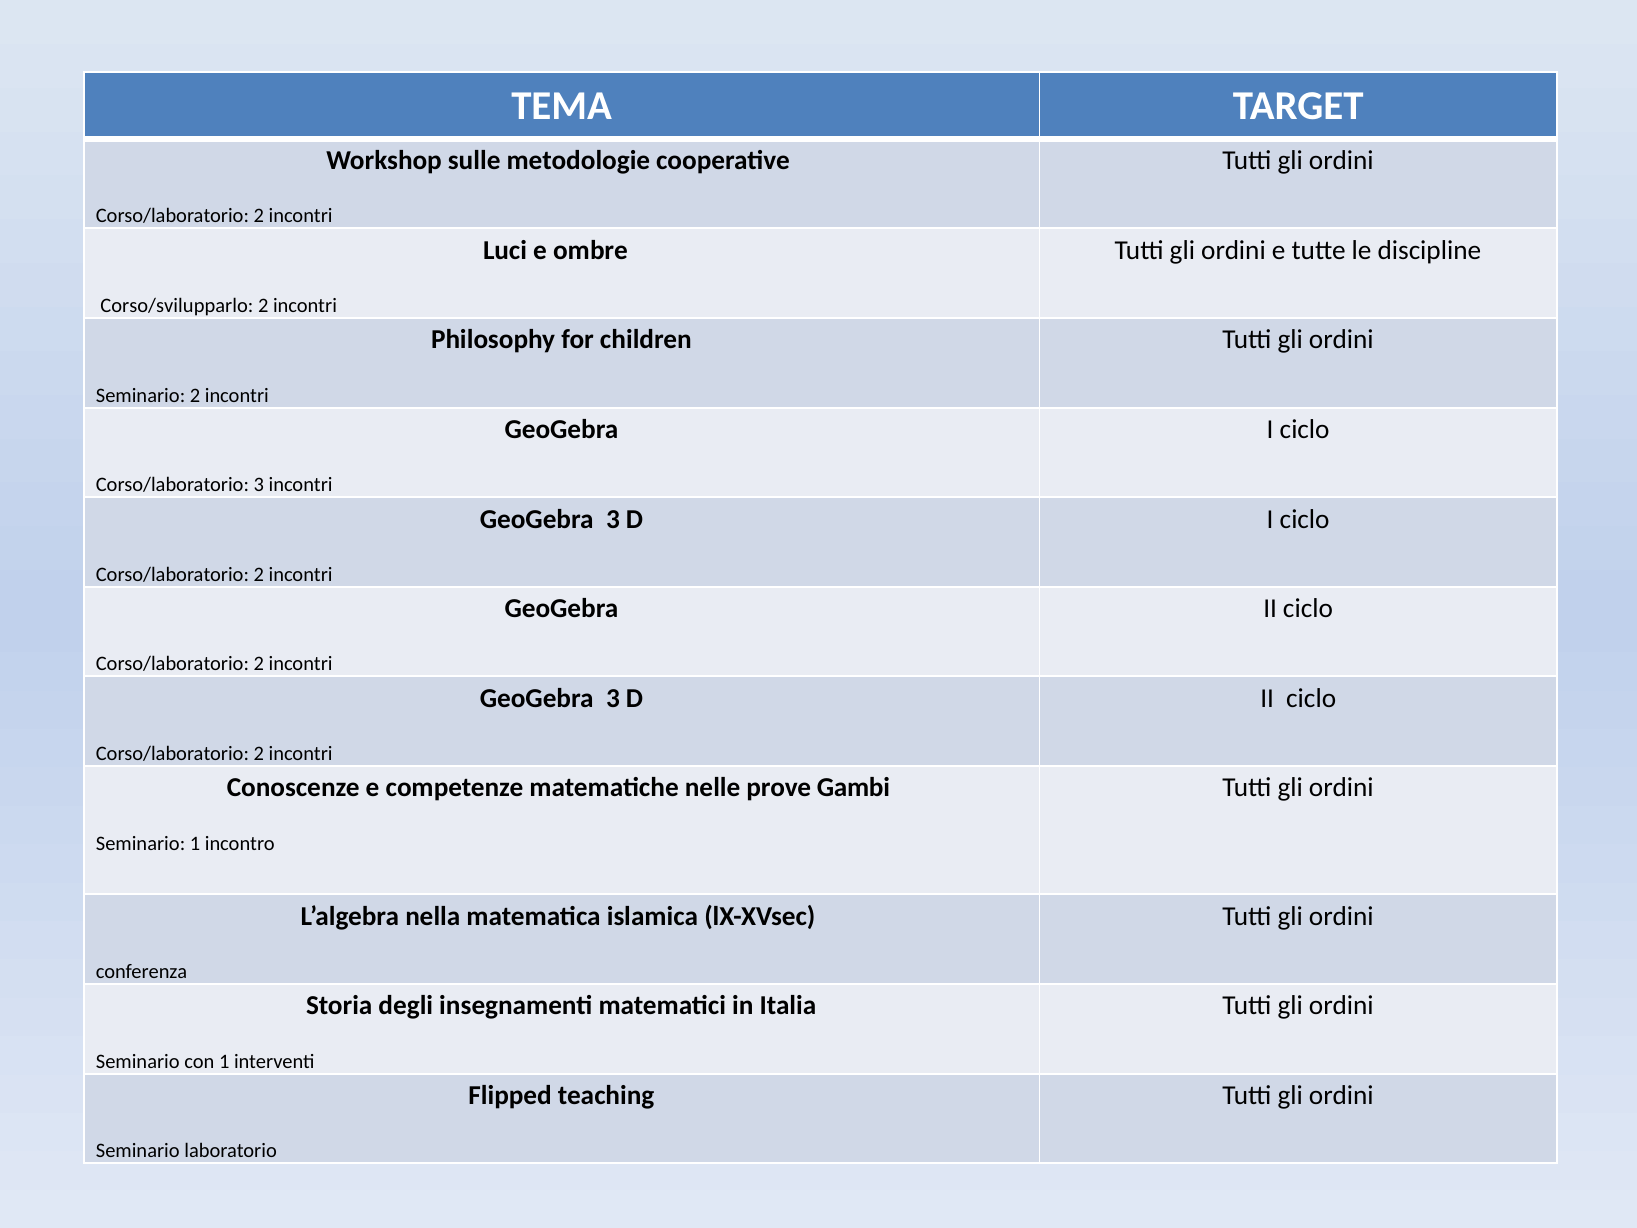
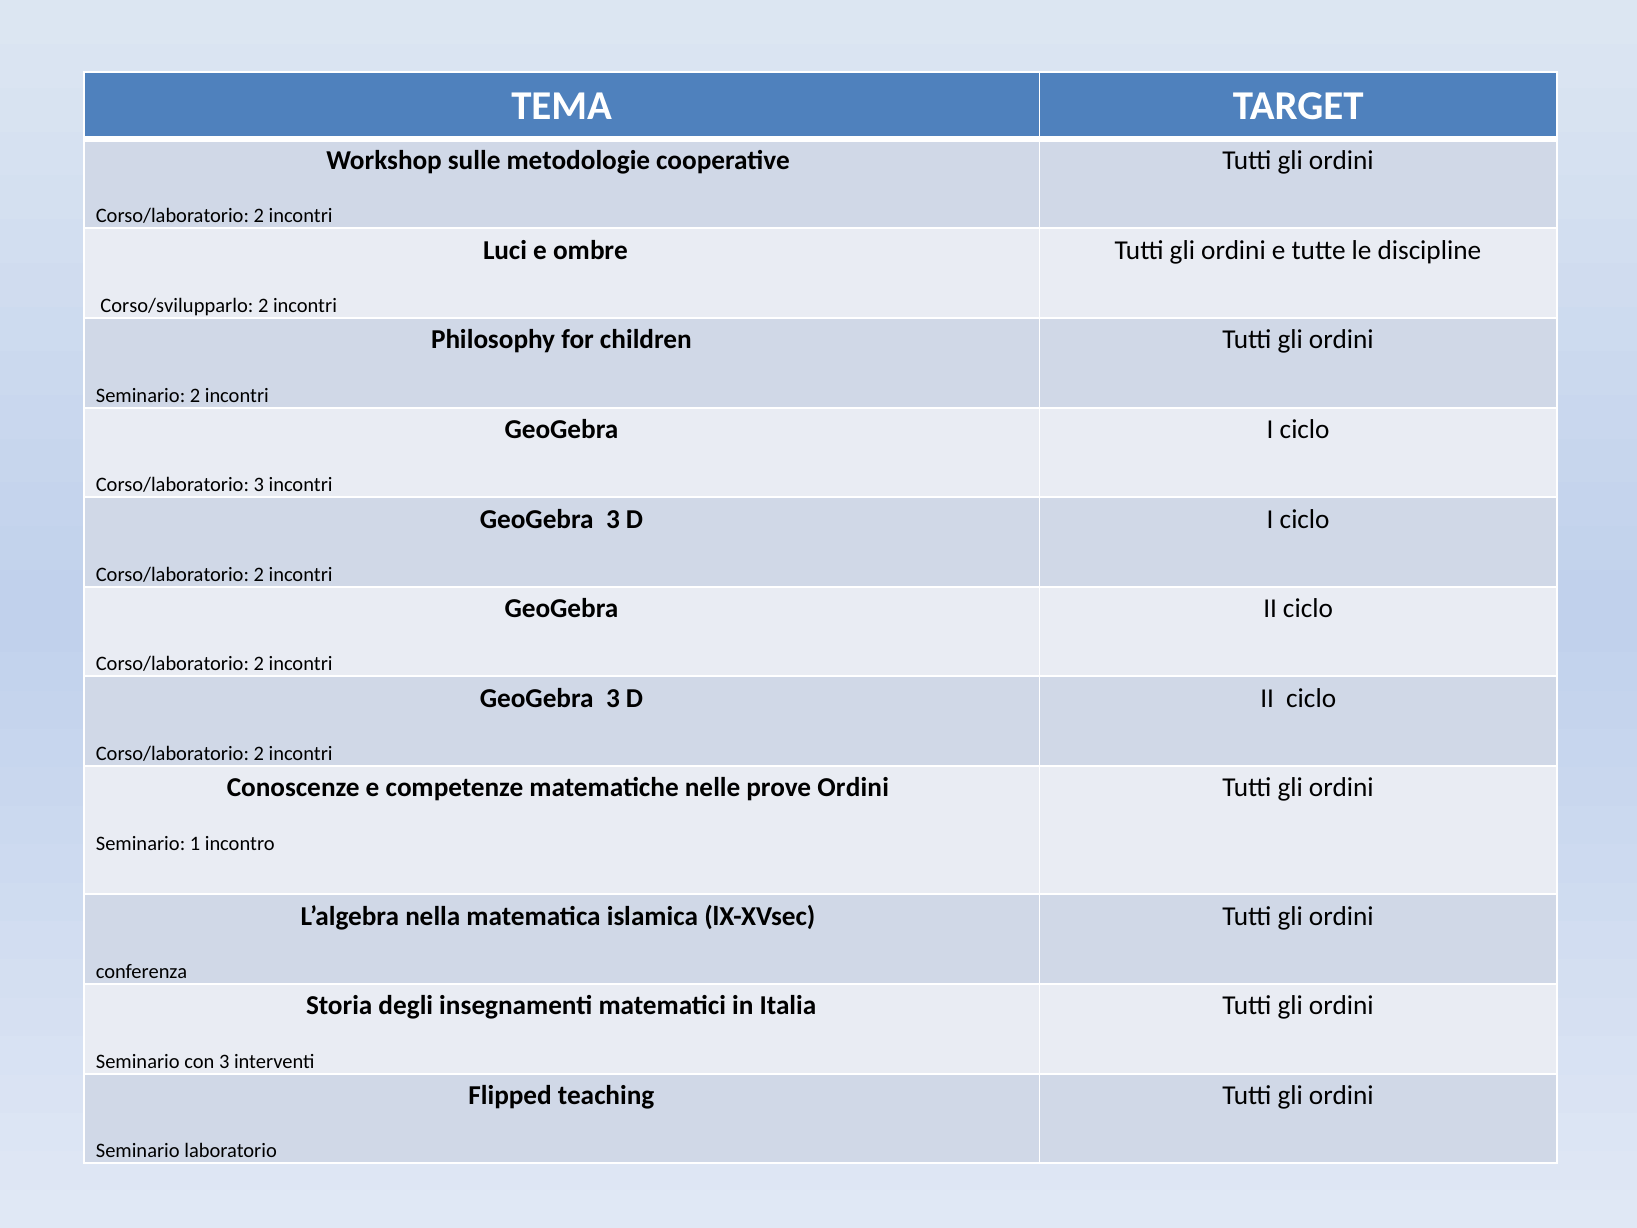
prove Gambi: Gambi -> Ordini
con 1: 1 -> 3
